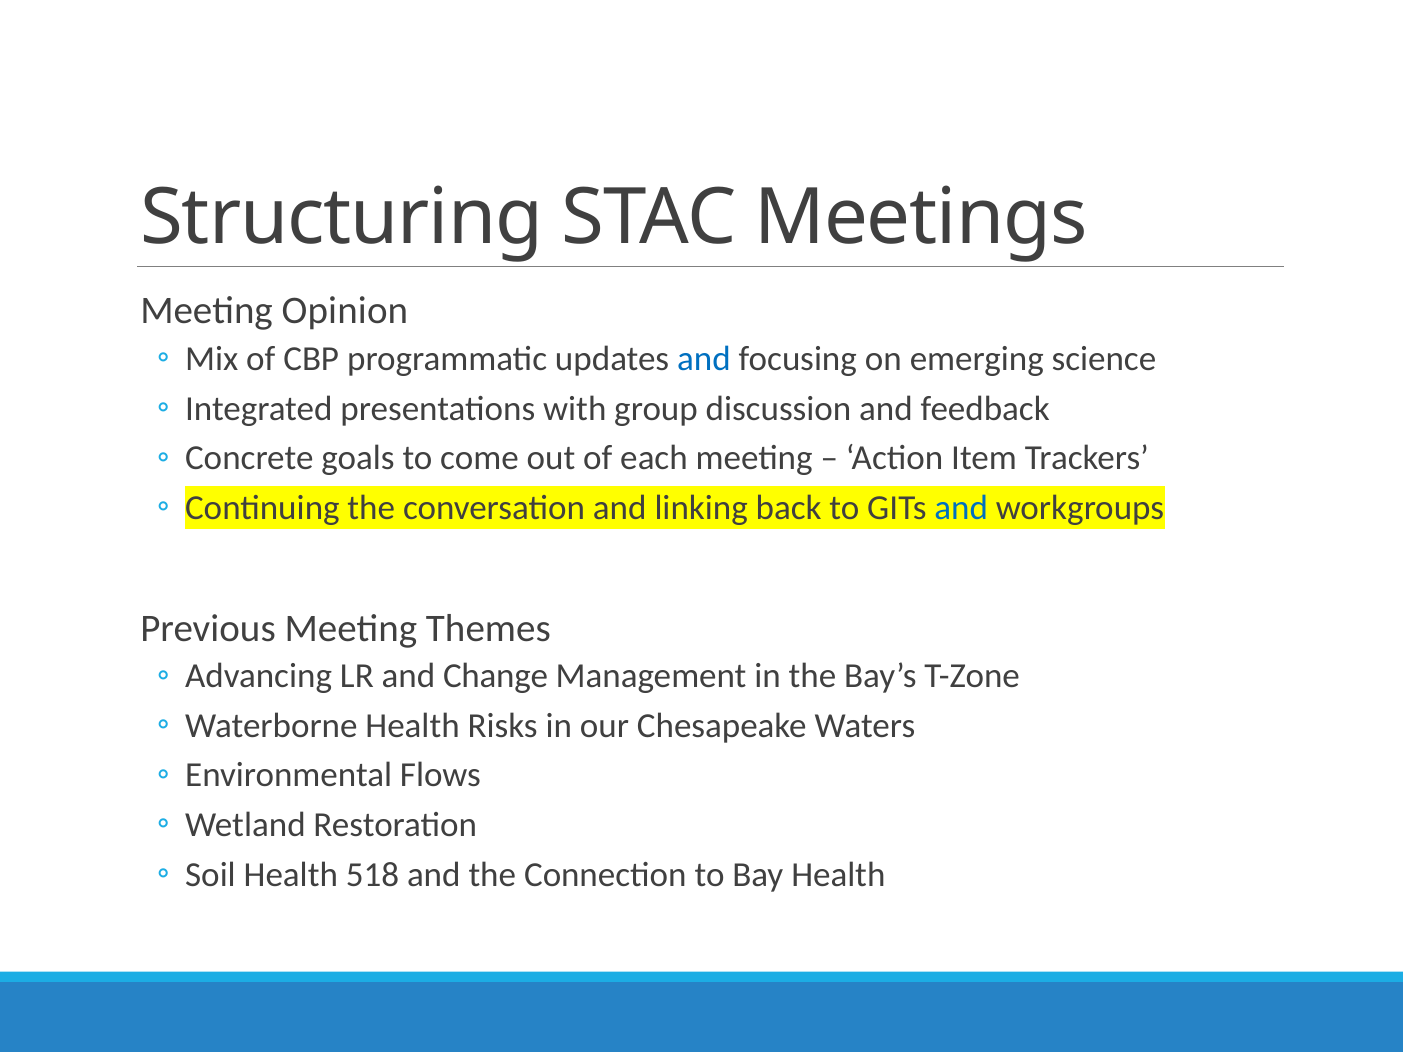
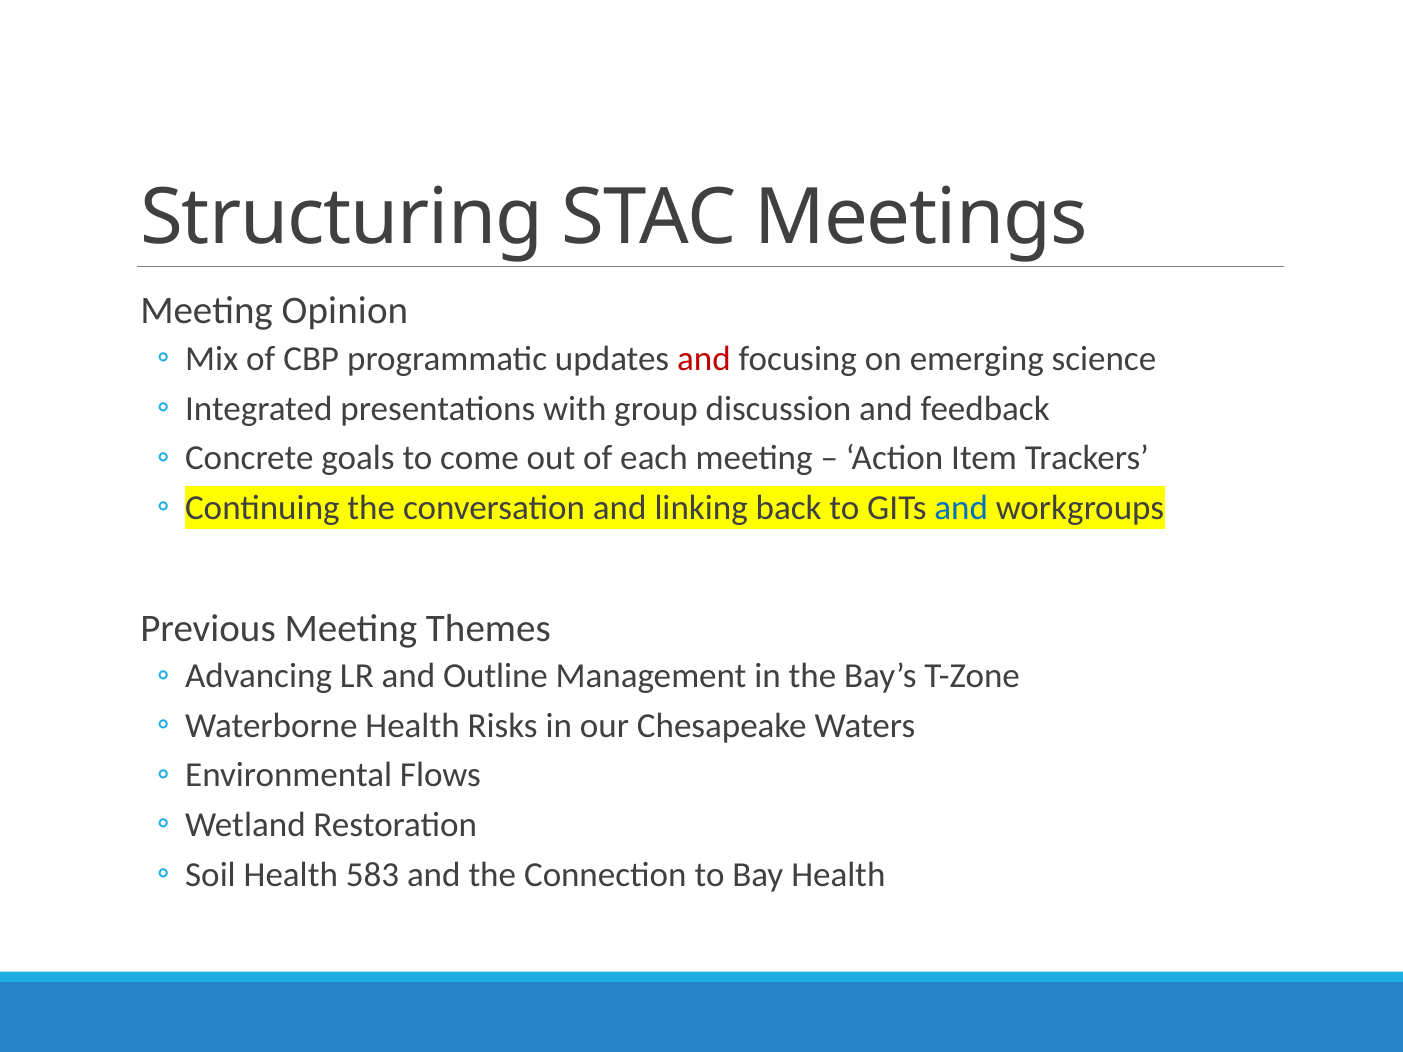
and at (704, 359) colour: blue -> red
Change: Change -> Outline
518: 518 -> 583
